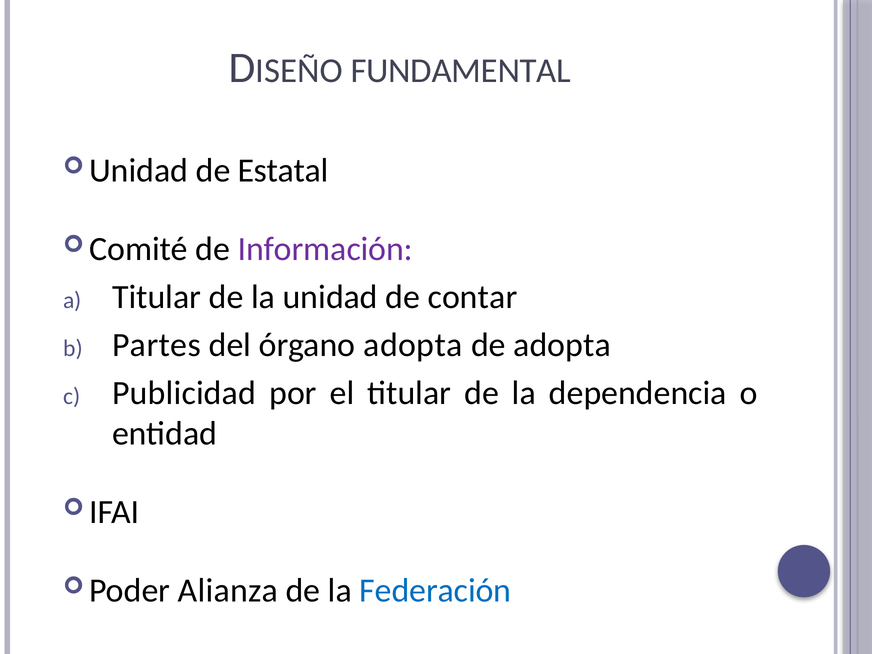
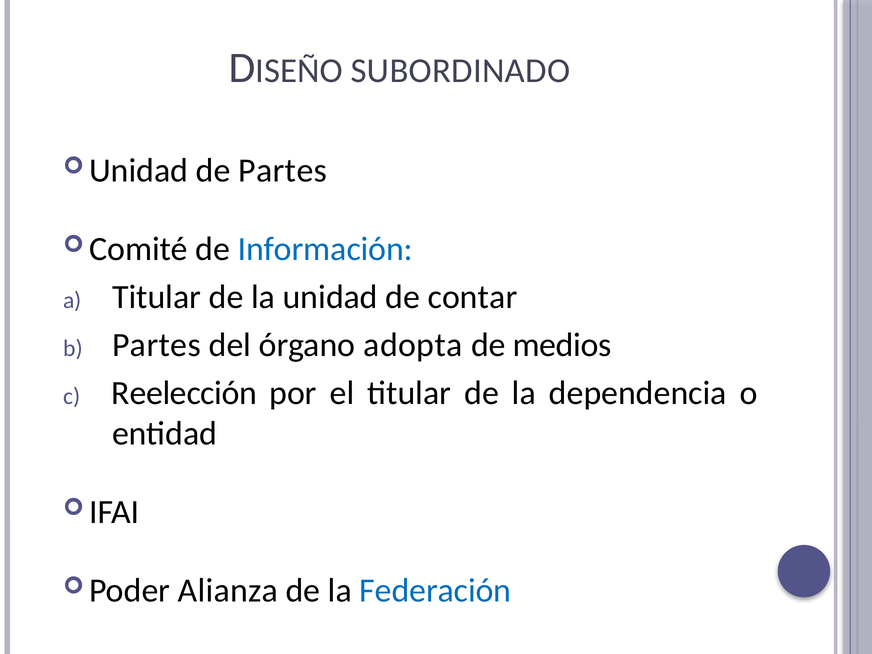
FUNDAMENTAL: FUNDAMENTAL -> SUBORDINADO
de Estatal: Estatal -> Partes
Información colour: purple -> blue
de adopta: adopta -> medios
Publicidad: Publicidad -> Reelección
